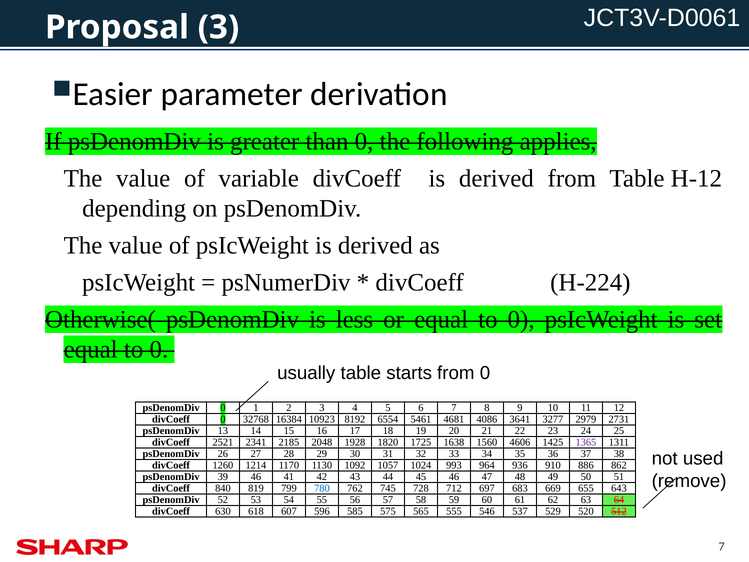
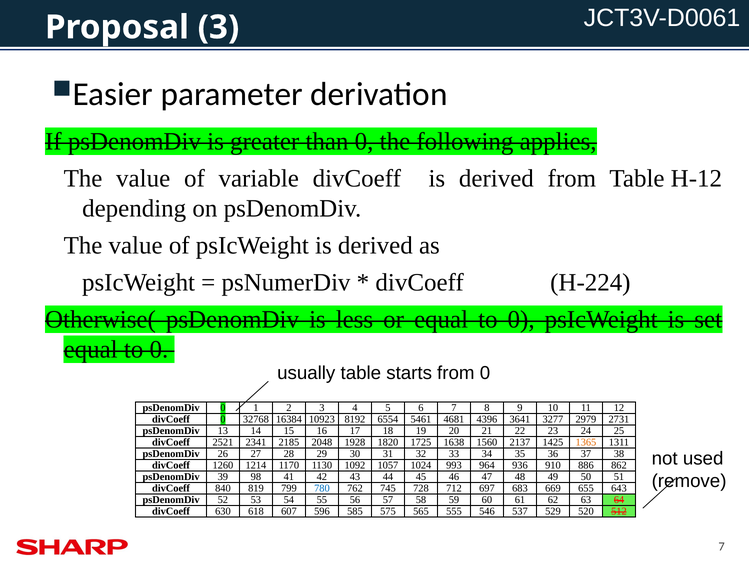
4086: 4086 -> 4396
4606: 4606 -> 2137
1365 colour: purple -> orange
39 46: 46 -> 98
